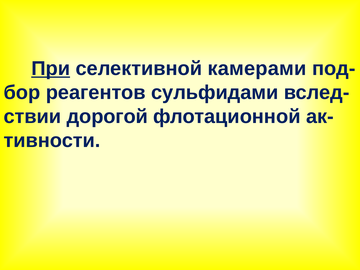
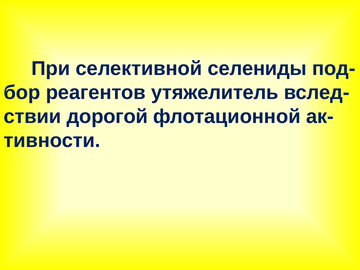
При underline: present -> none
камерами: камерами -> селениды
сульфидами: сульфидами -> утяжелитель
